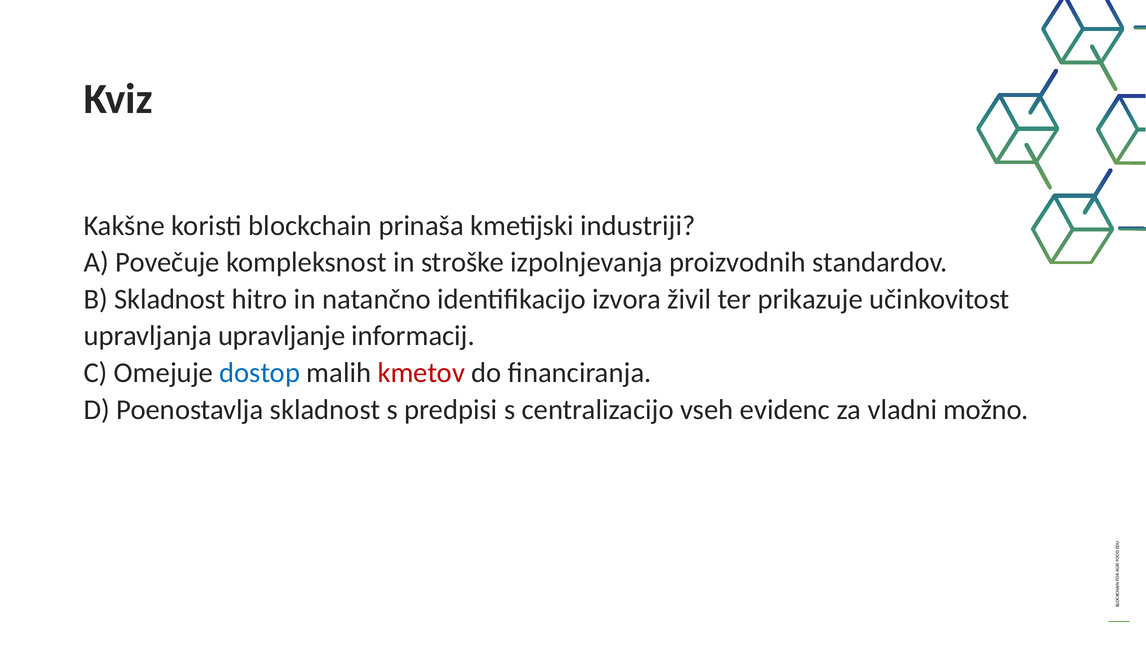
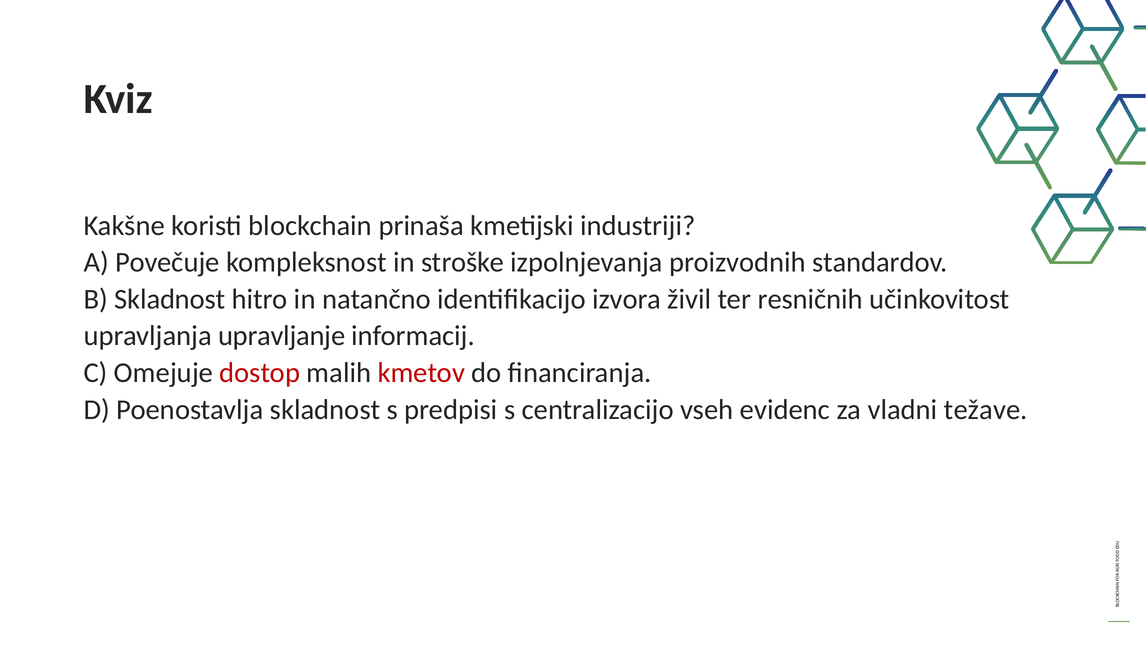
prikazuje: prikazuje -> resničnih
dostop colour: blue -> red
možno: možno -> težave
